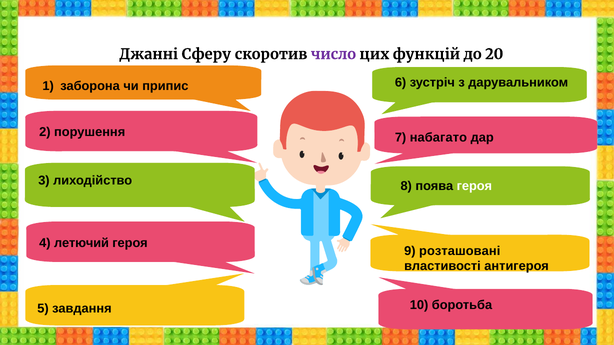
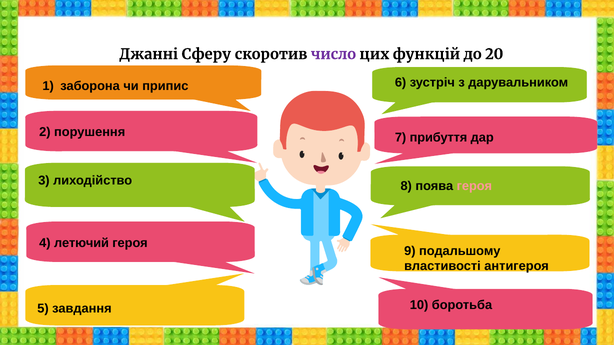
набагато: набагато -> прибуття
героя at (474, 186) colour: white -> pink
розташовані: розташовані -> подальшому
